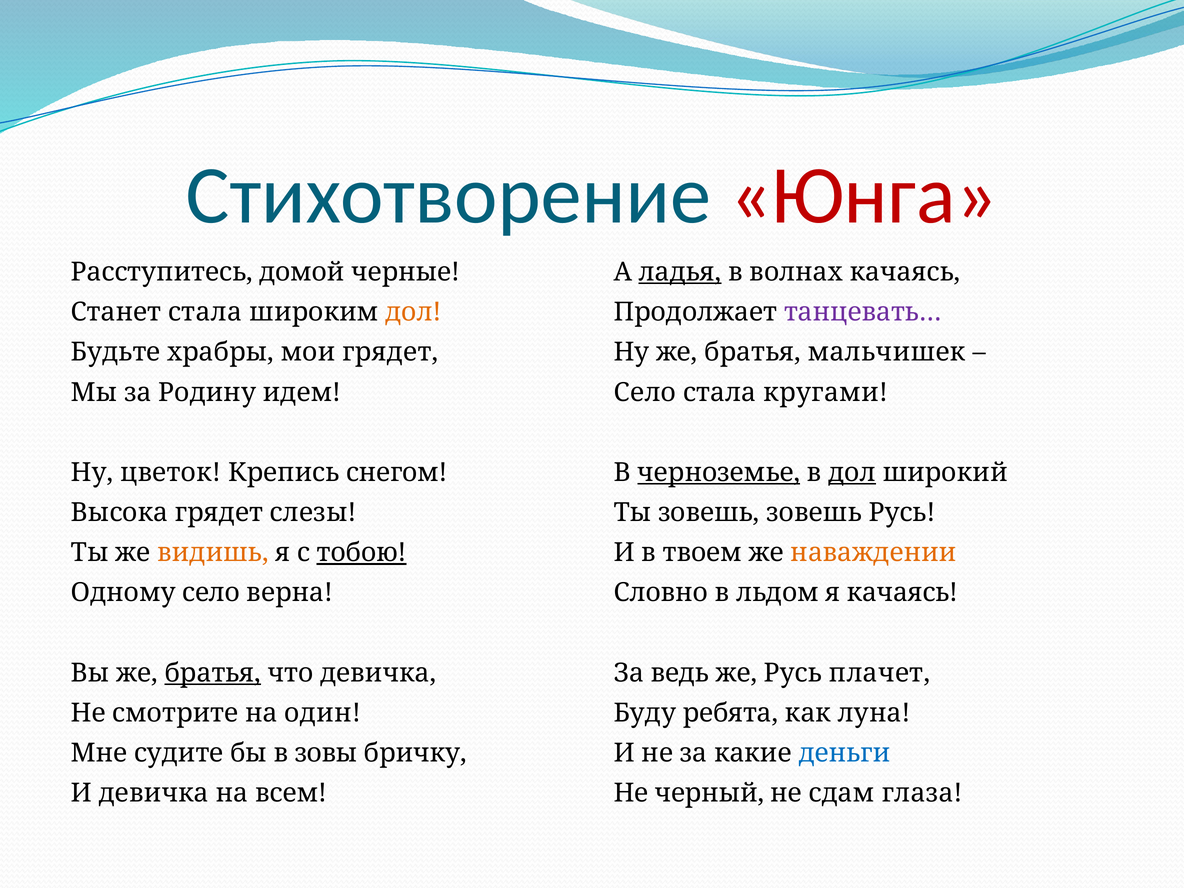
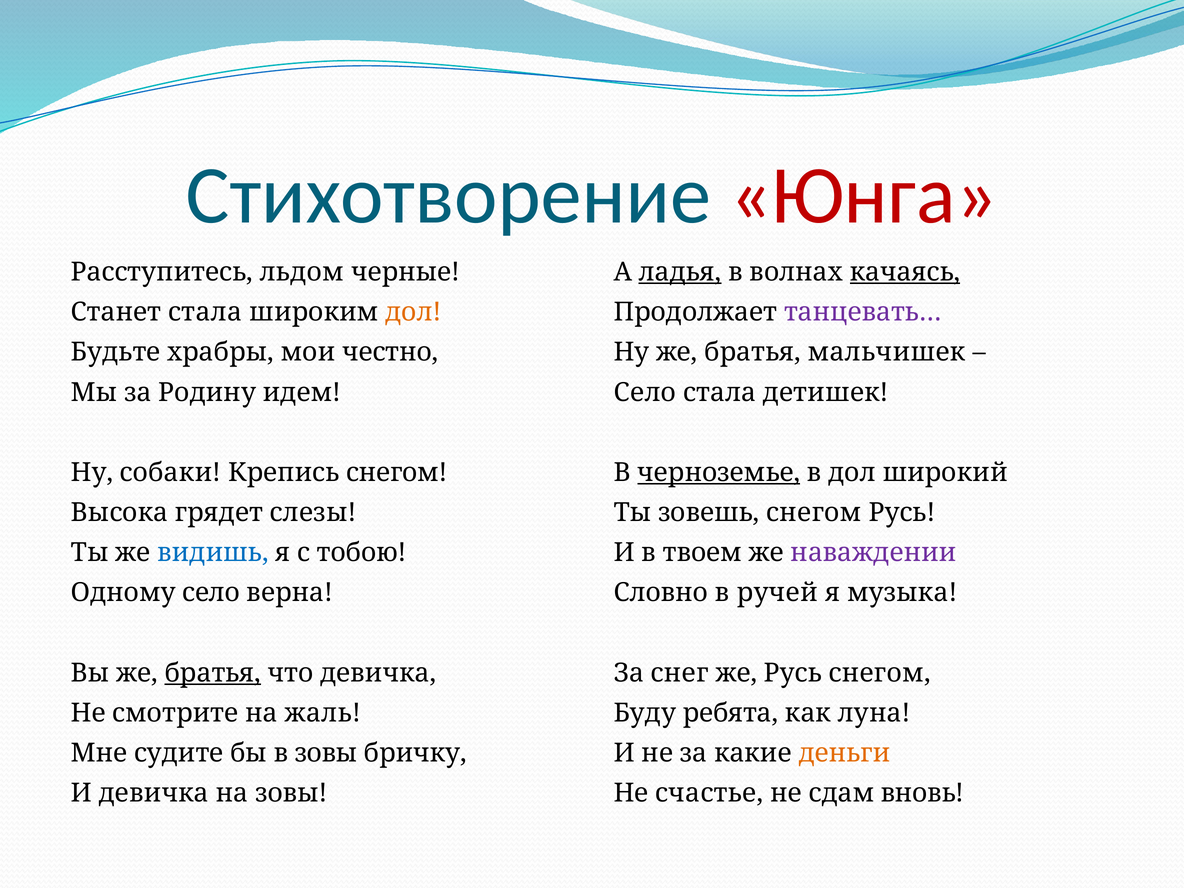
домой: домой -> льдом
качаясь at (905, 272) underline: none -> present
мои грядет: грядет -> честно
кругами: кругами -> детишек
цветок: цветок -> собаки
дол at (852, 473) underline: present -> none
зовешь зовешь: зовешь -> снегом
видишь colour: orange -> blue
тобою underline: present -> none
наваждении colour: orange -> purple
льдом: льдом -> ручей
я качаясь: качаясь -> музыка
ведь: ведь -> снег
Русь плачет: плачет -> снегом
один: один -> жаль
деньги colour: blue -> orange
на всем: всем -> зовы
черный: черный -> счастье
глаза: глаза -> вновь
